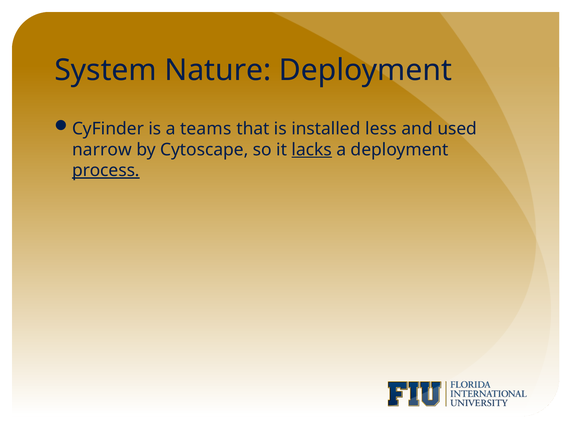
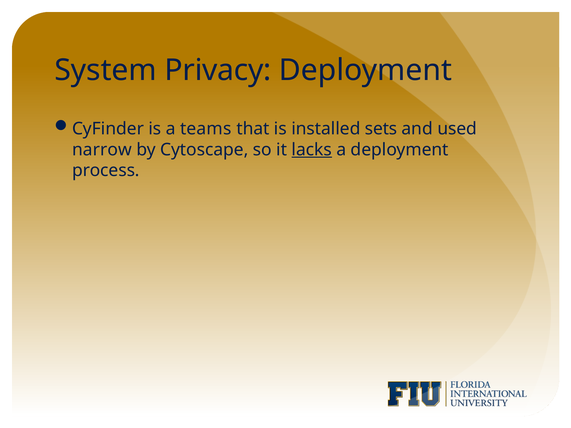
Nature: Nature -> Privacy
less: less -> sets
process underline: present -> none
